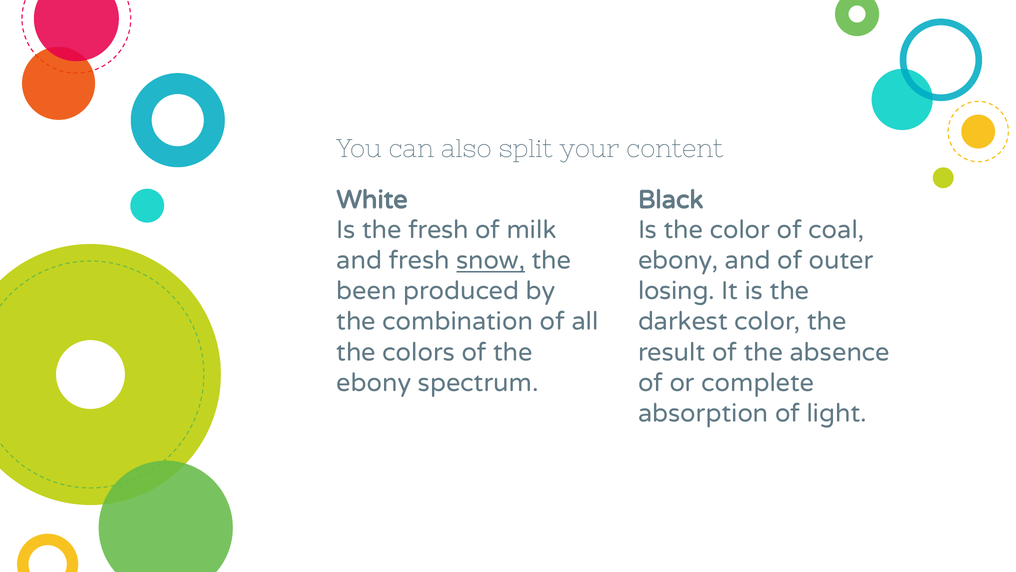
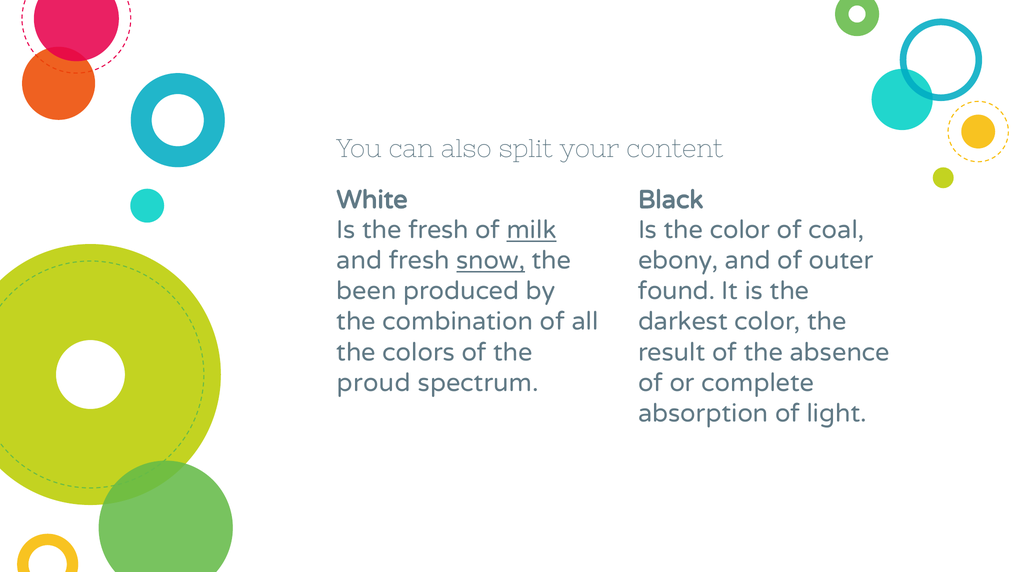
milk underline: none -> present
losing: losing -> found
ebony at (374, 382): ebony -> proud
